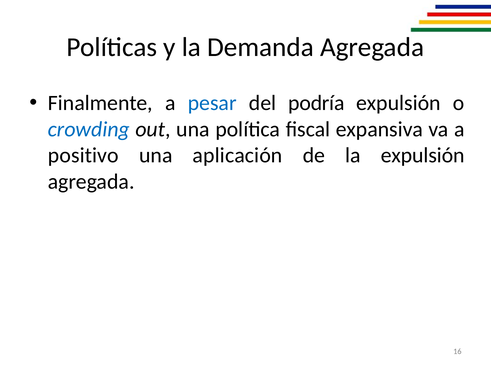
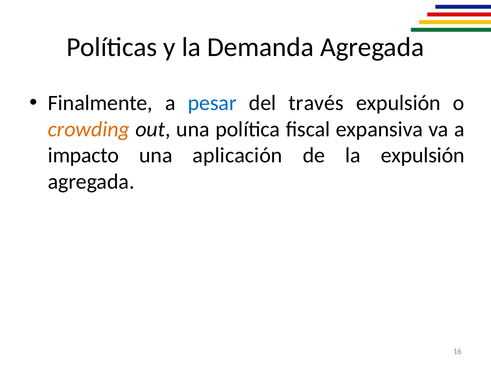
podría: podría -> través
crowding colour: blue -> orange
positivo: positivo -> impacto
